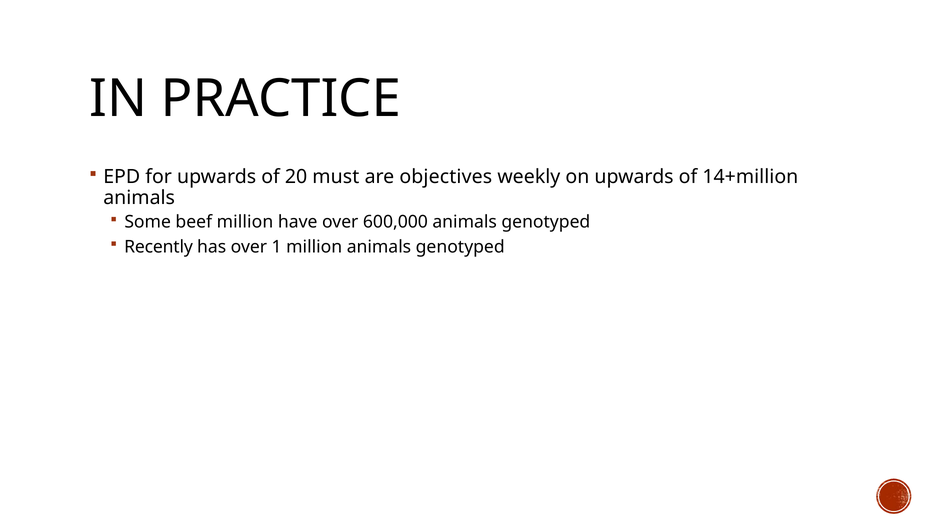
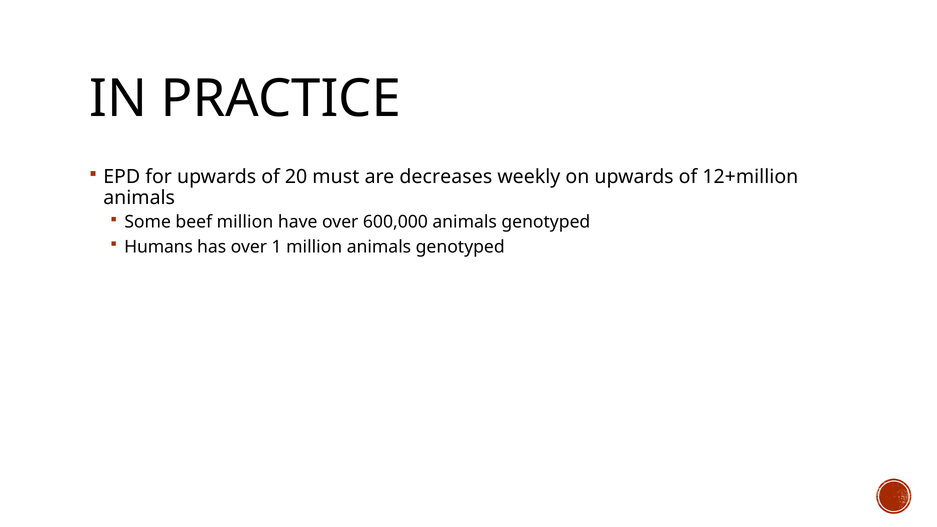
objectives: objectives -> decreases
14+million: 14+million -> 12+million
Recently: Recently -> Humans
